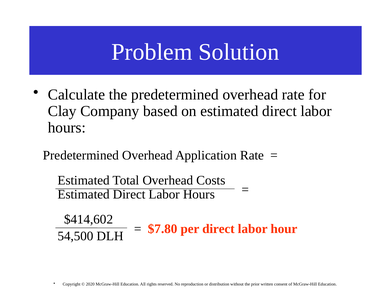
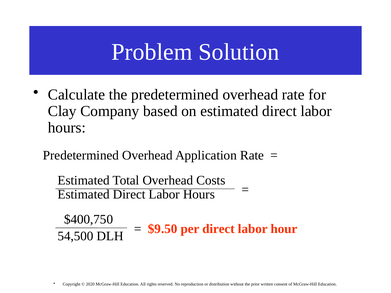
$414,602: $414,602 -> $400,750
$7.80: $7.80 -> $9.50
